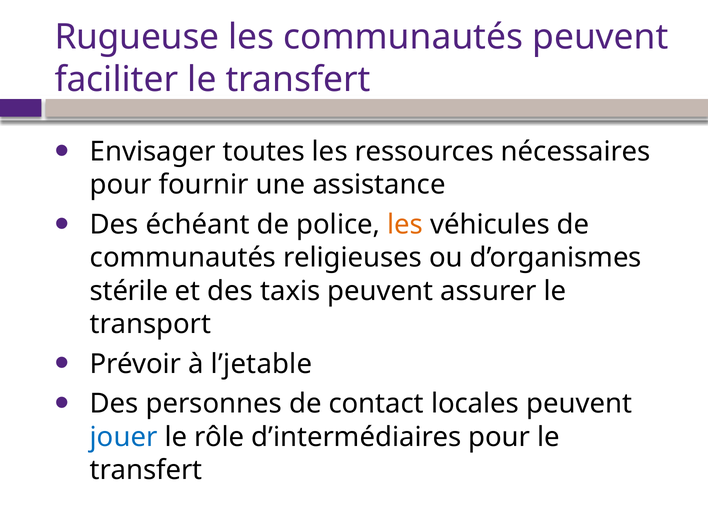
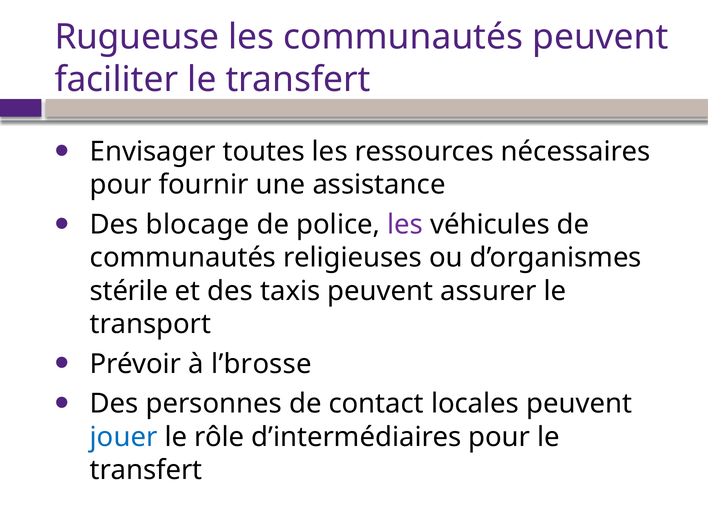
échéant: échéant -> blocage
les at (405, 225) colour: orange -> purple
l’jetable: l’jetable -> l’brosse
